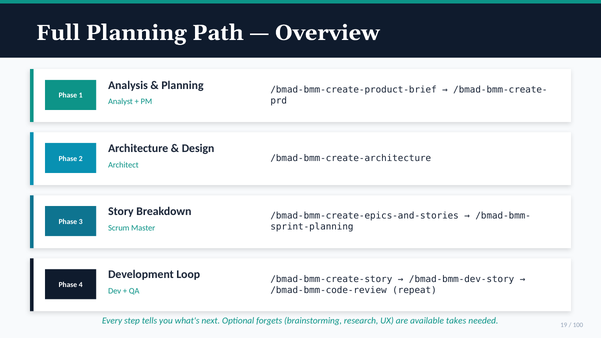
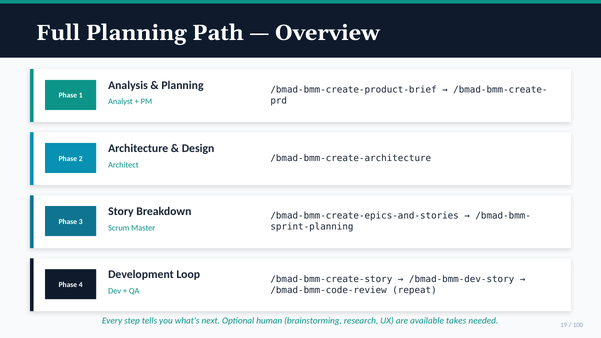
forgets: forgets -> human
